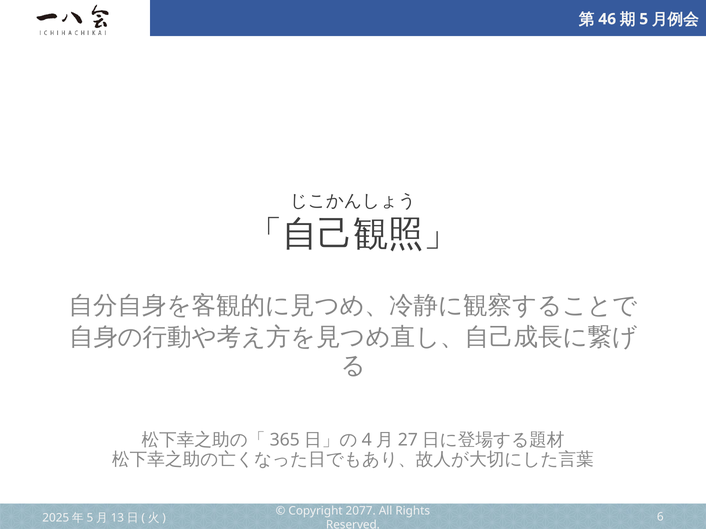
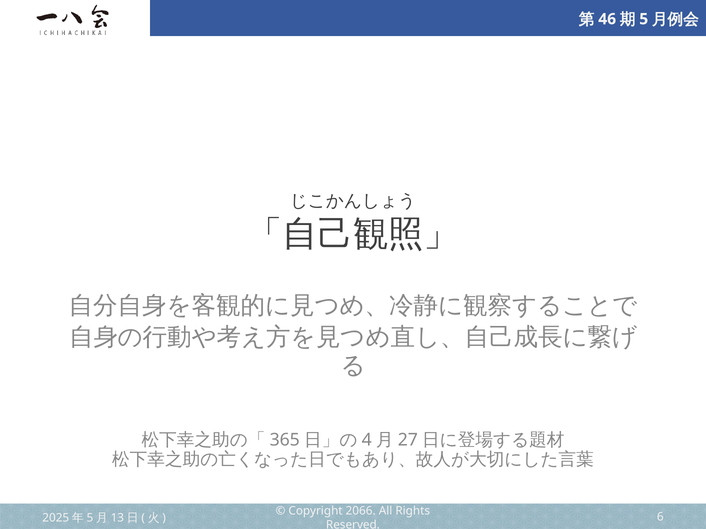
2077: 2077 -> 2066
